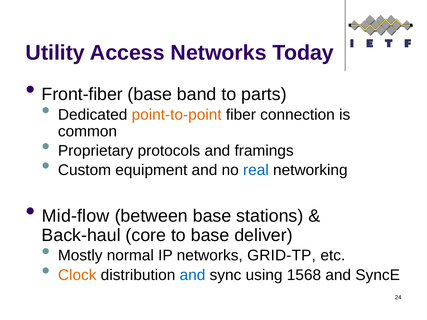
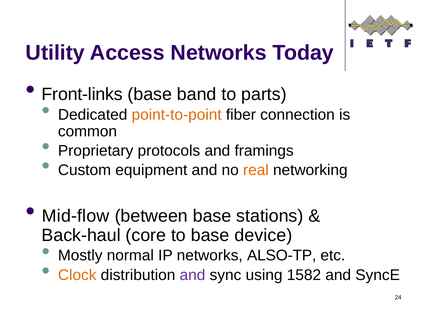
Front-fiber: Front-fiber -> Front-links
real colour: blue -> orange
deliver: deliver -> device
GRID-TP: GRID-TP -> ALSO-TP
and at (192, 275) colour: blue -> purple
1568: 1568 -> 1582
